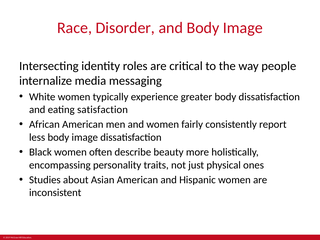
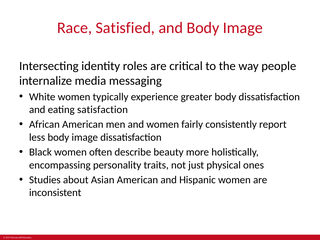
Disorder: Disorder -> Satisfied
